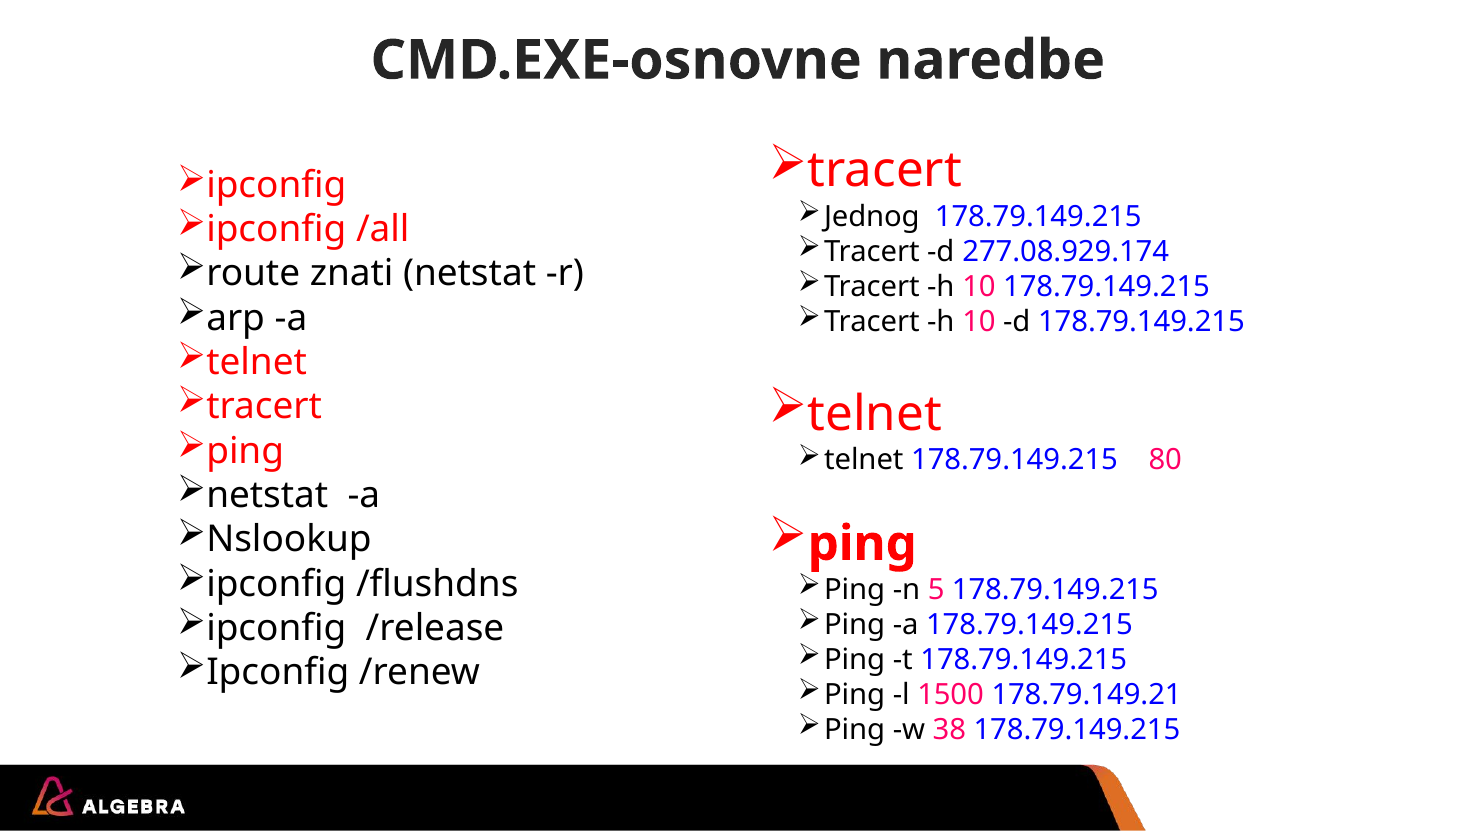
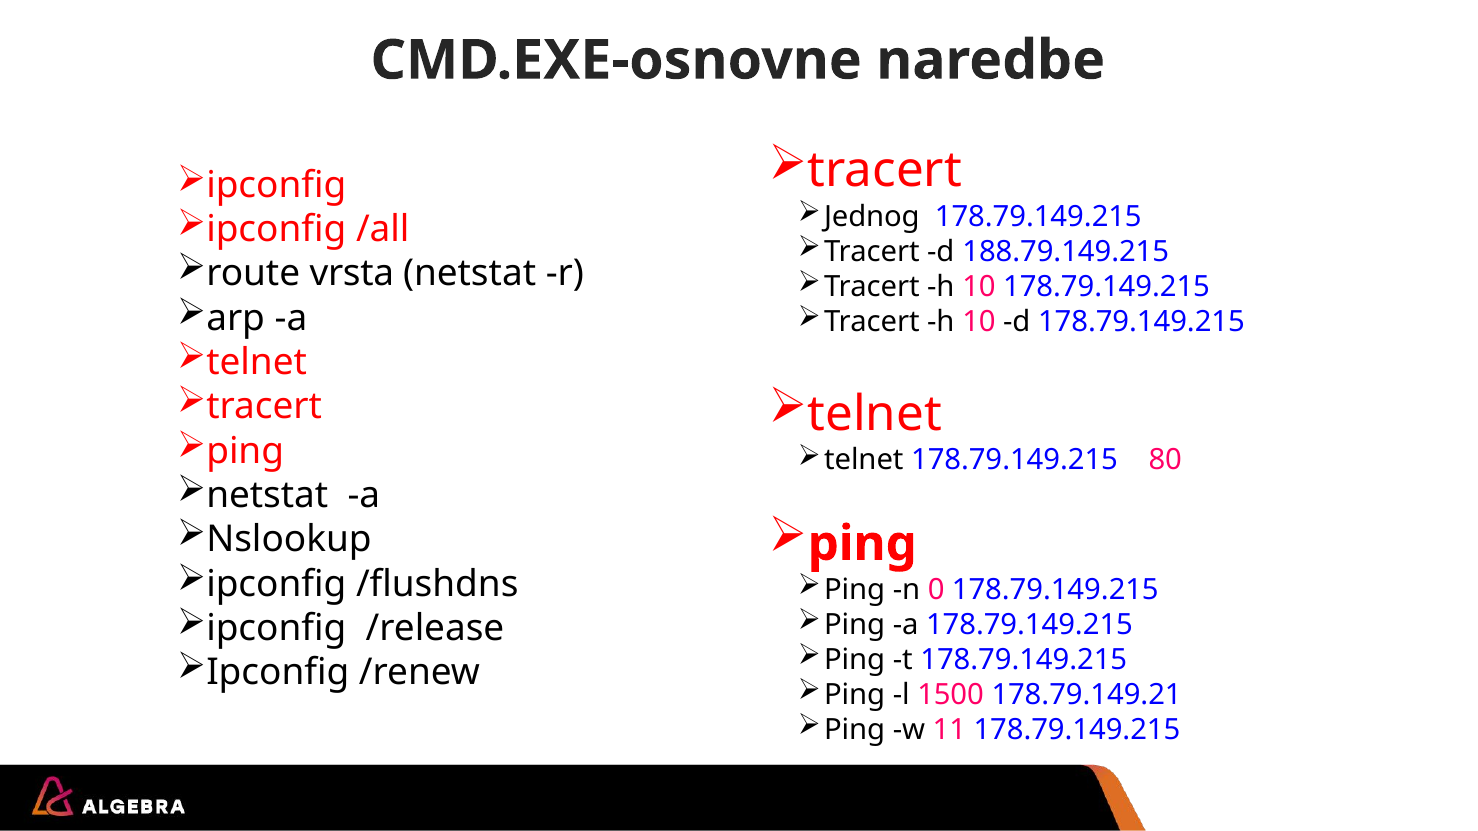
277.08.929.174: 277.08.929.174 -> 188.79.149.215
znati: znati -> vrsta
5: 5 -> 0
38: 38 -> 11
